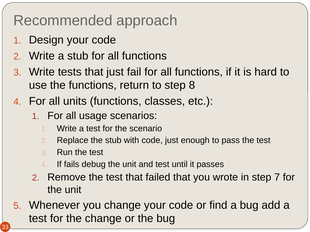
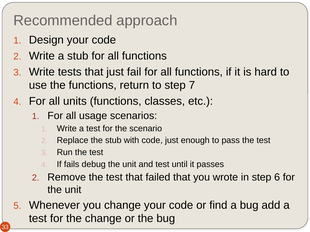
8: 8 -> 7
7: 7 -> 6
